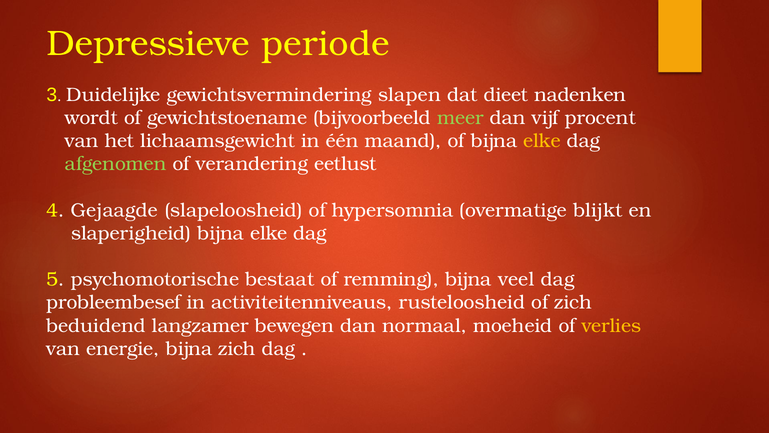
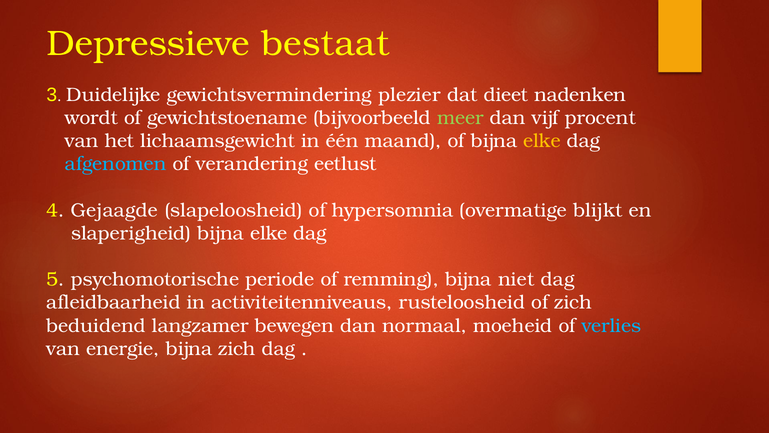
periode: periode -> bestaat
slapen: slapen -> plezier
afgenomen colour: light green -> light blue
bestaat: bestaat -> periode
veel: veel -> niet
probleembesef: probleembesef -> afleidbaarheid
verlies colour: yellow -> light blue
